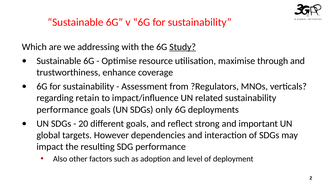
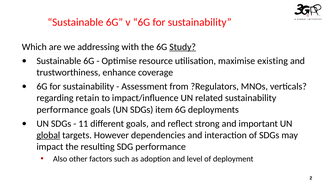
through: through -> existing
only: only -> item
20: 20 -> 11
global underline: none -> present
